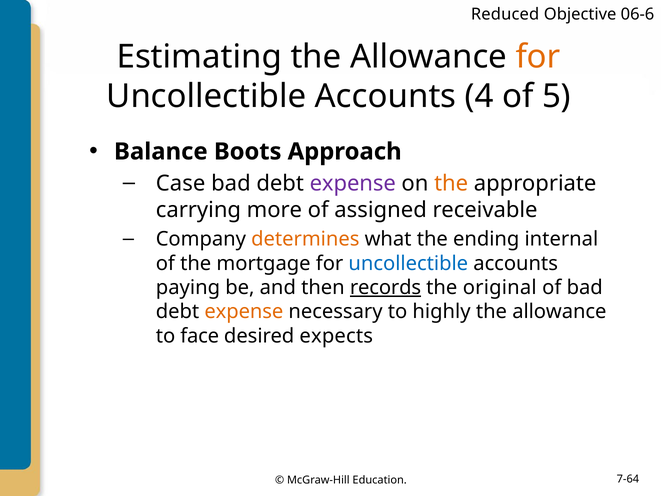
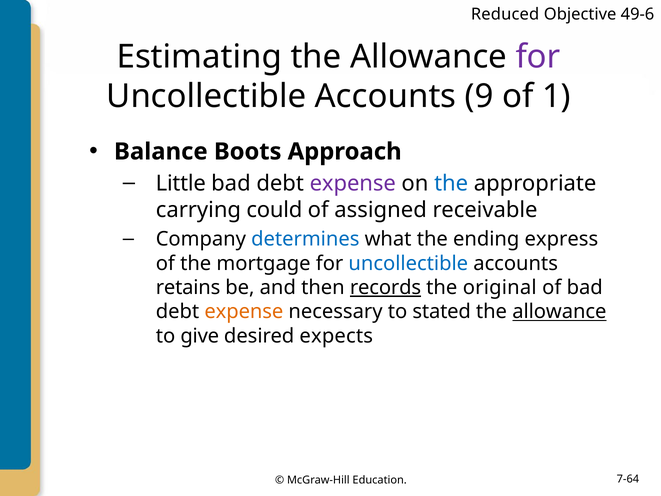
06-6: 06-6 -> 49-6
for at (538, 57) colour: orange -> purple
4: 4 -> 9
5: 5 -> 1
Case: Case -> Little
the at (451, 183) colour: orange -> blue
more: more -> could
determines colour: orange -> blue
internal: internal -> express
paying: paying -> retains
highly: highly -> stated
allowance at (559, 312) underline: none -> present
face: face -> give
